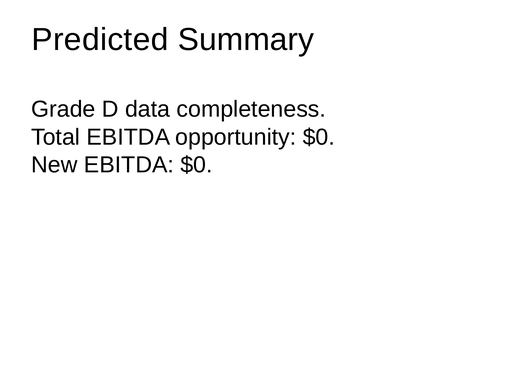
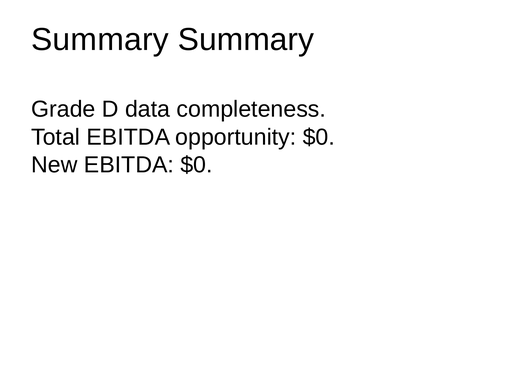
Predicted at (100, 40): Predicted -> Summary
